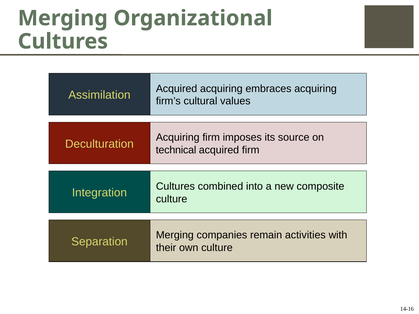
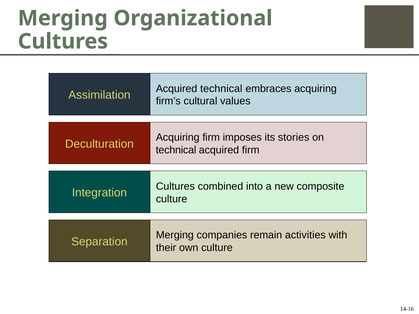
Acquired acquiring: acquiring -> technical
source: source -> stories
